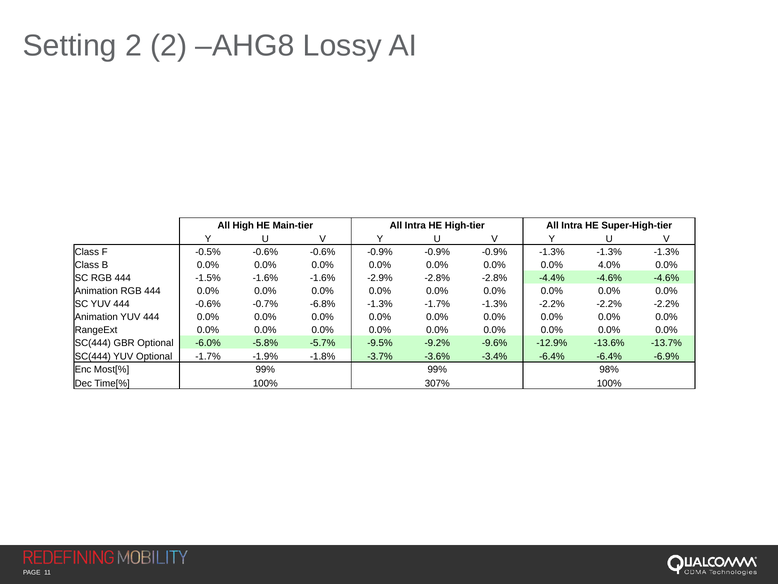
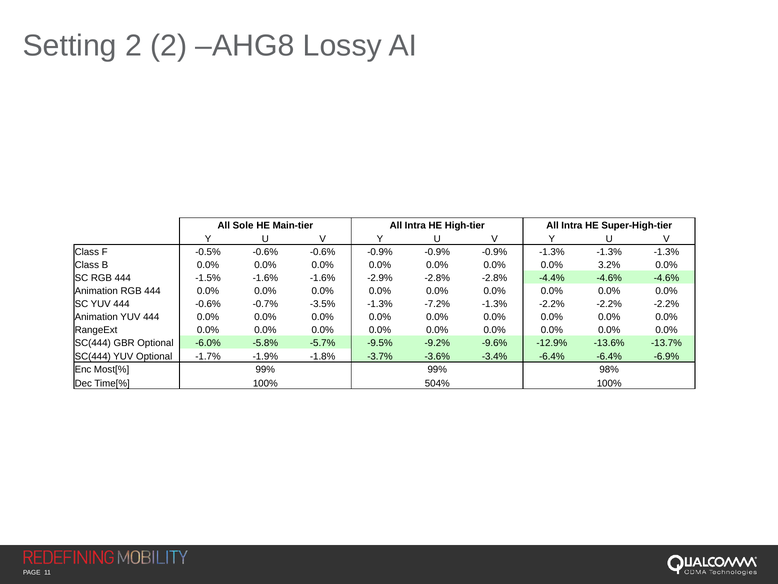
High: High -> Sole
4.0%: 4.0% -> 3.2%
-6.8%: -6.8% -> -3.5%
-1.3% -1.7%: -1.7% -> -7.2%
307%: 307% -> 504%
